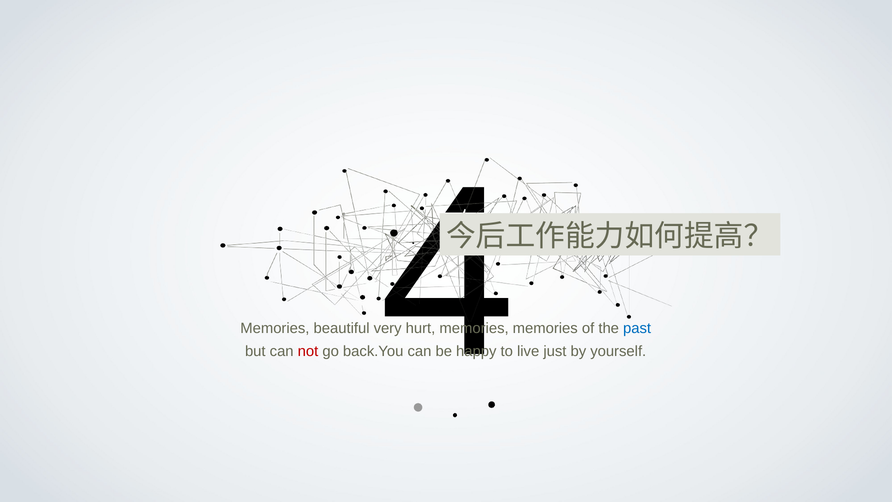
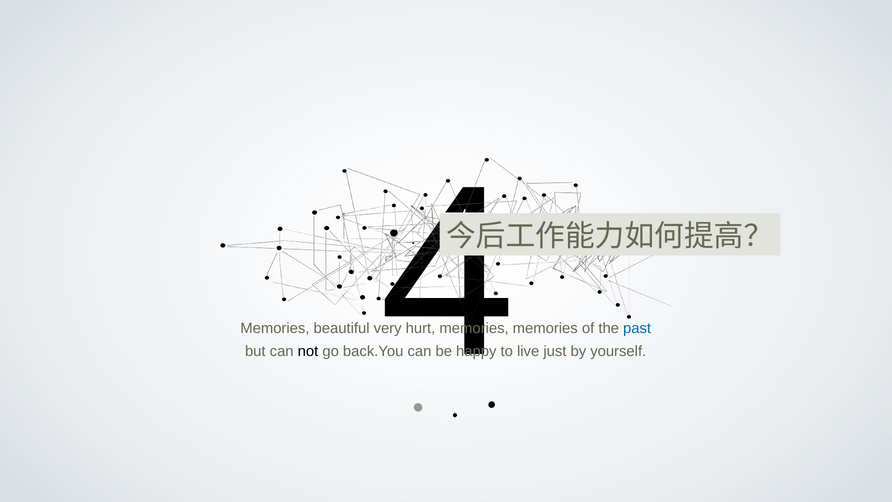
not colour: red -> black
